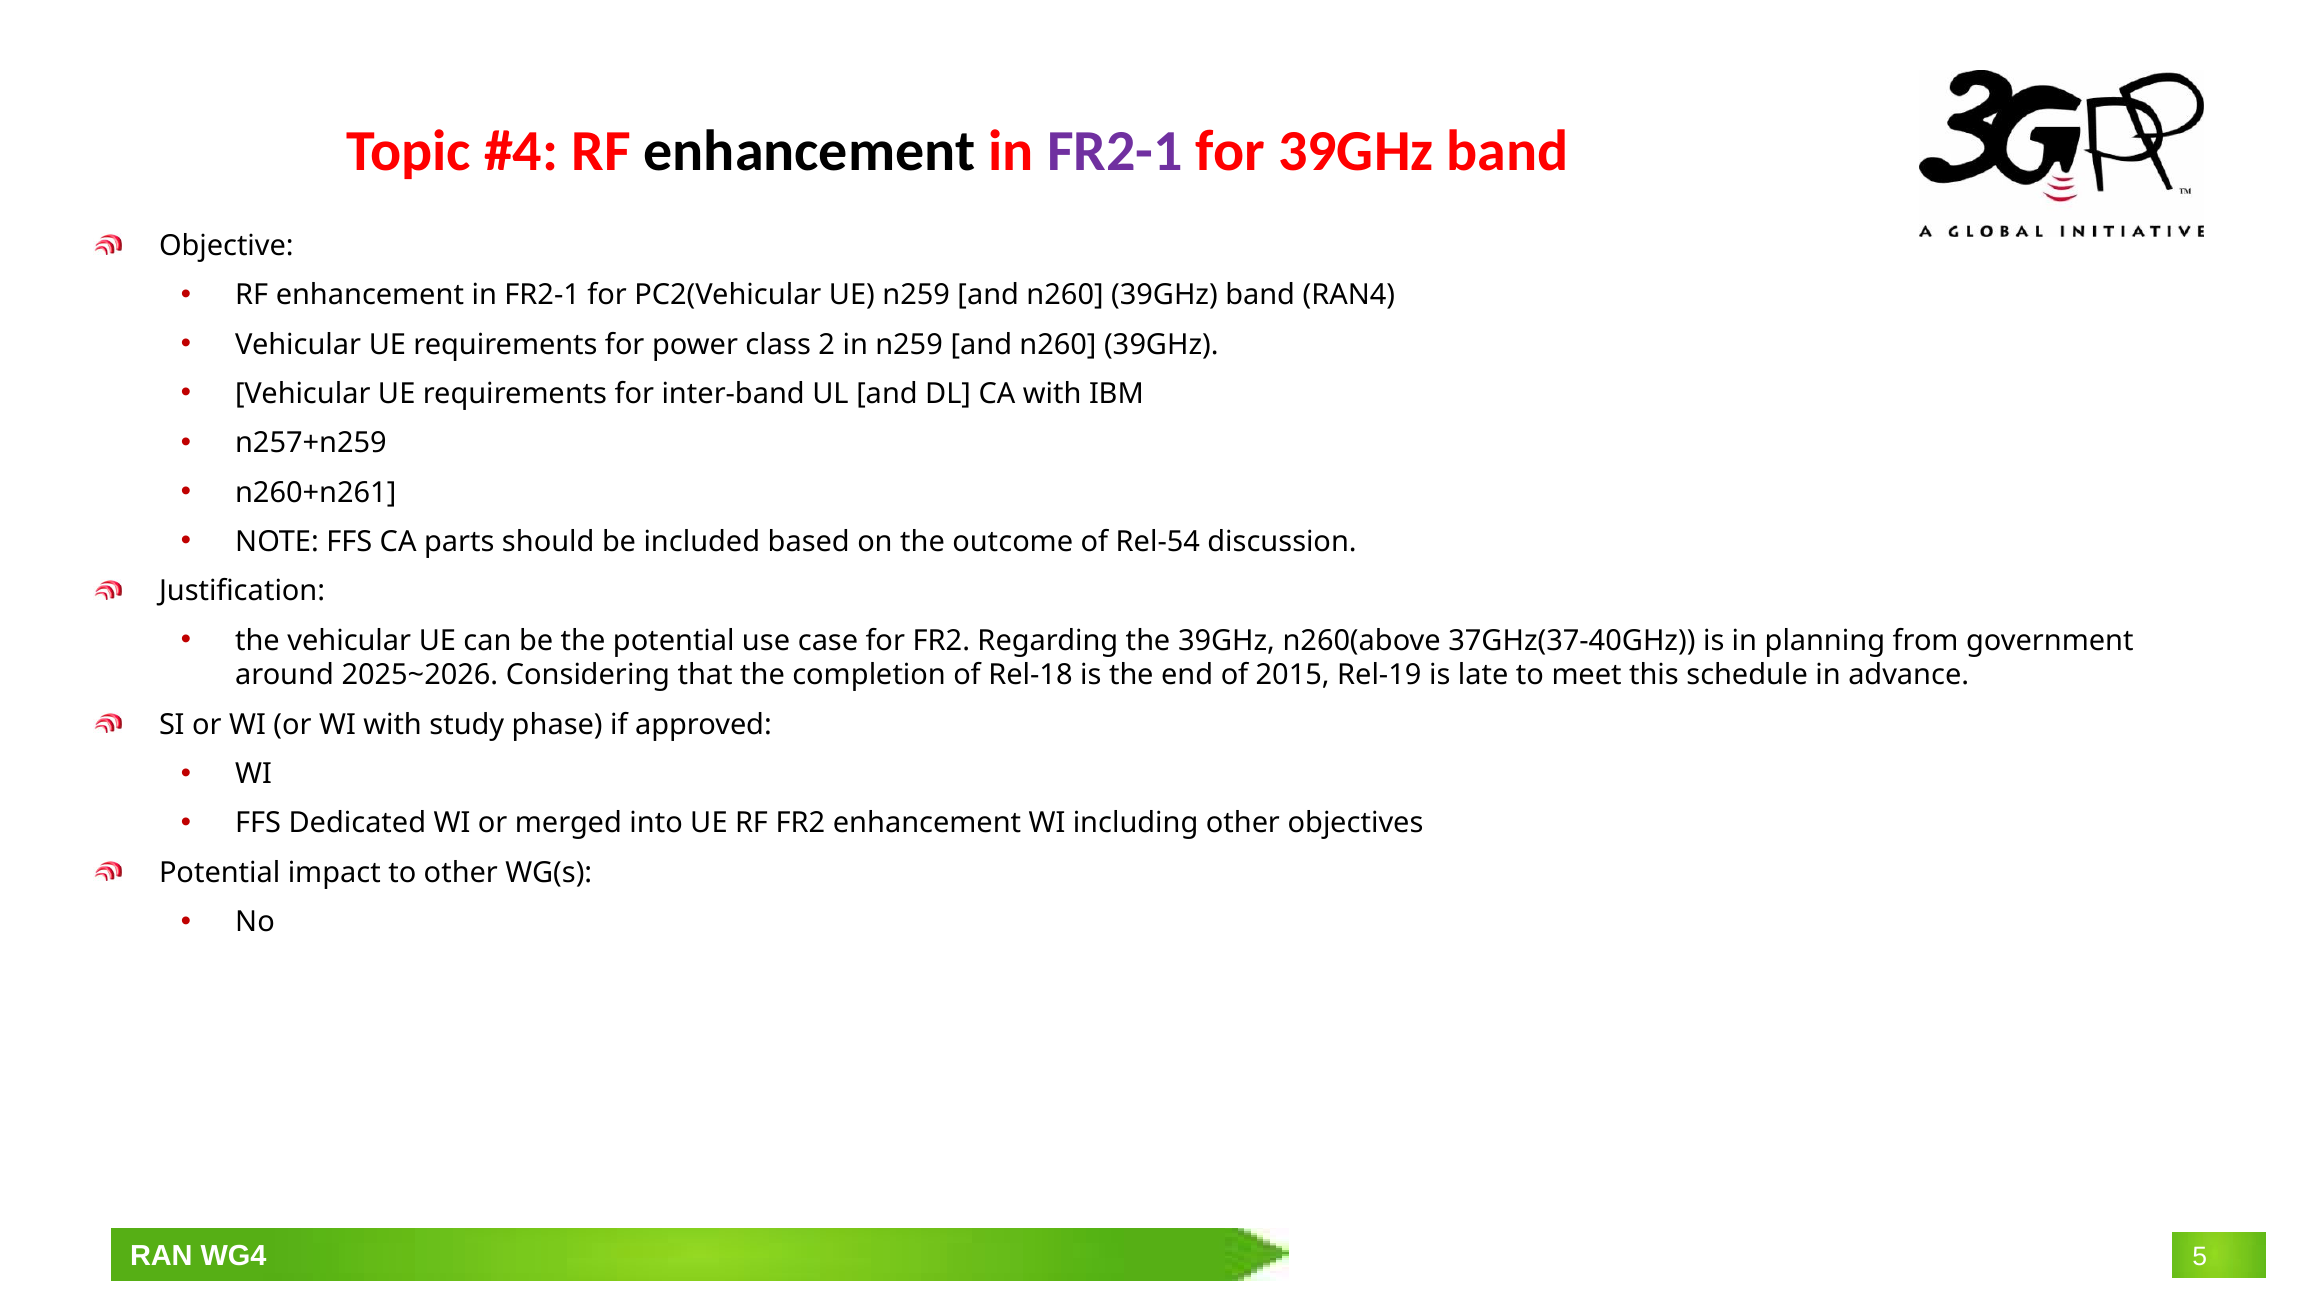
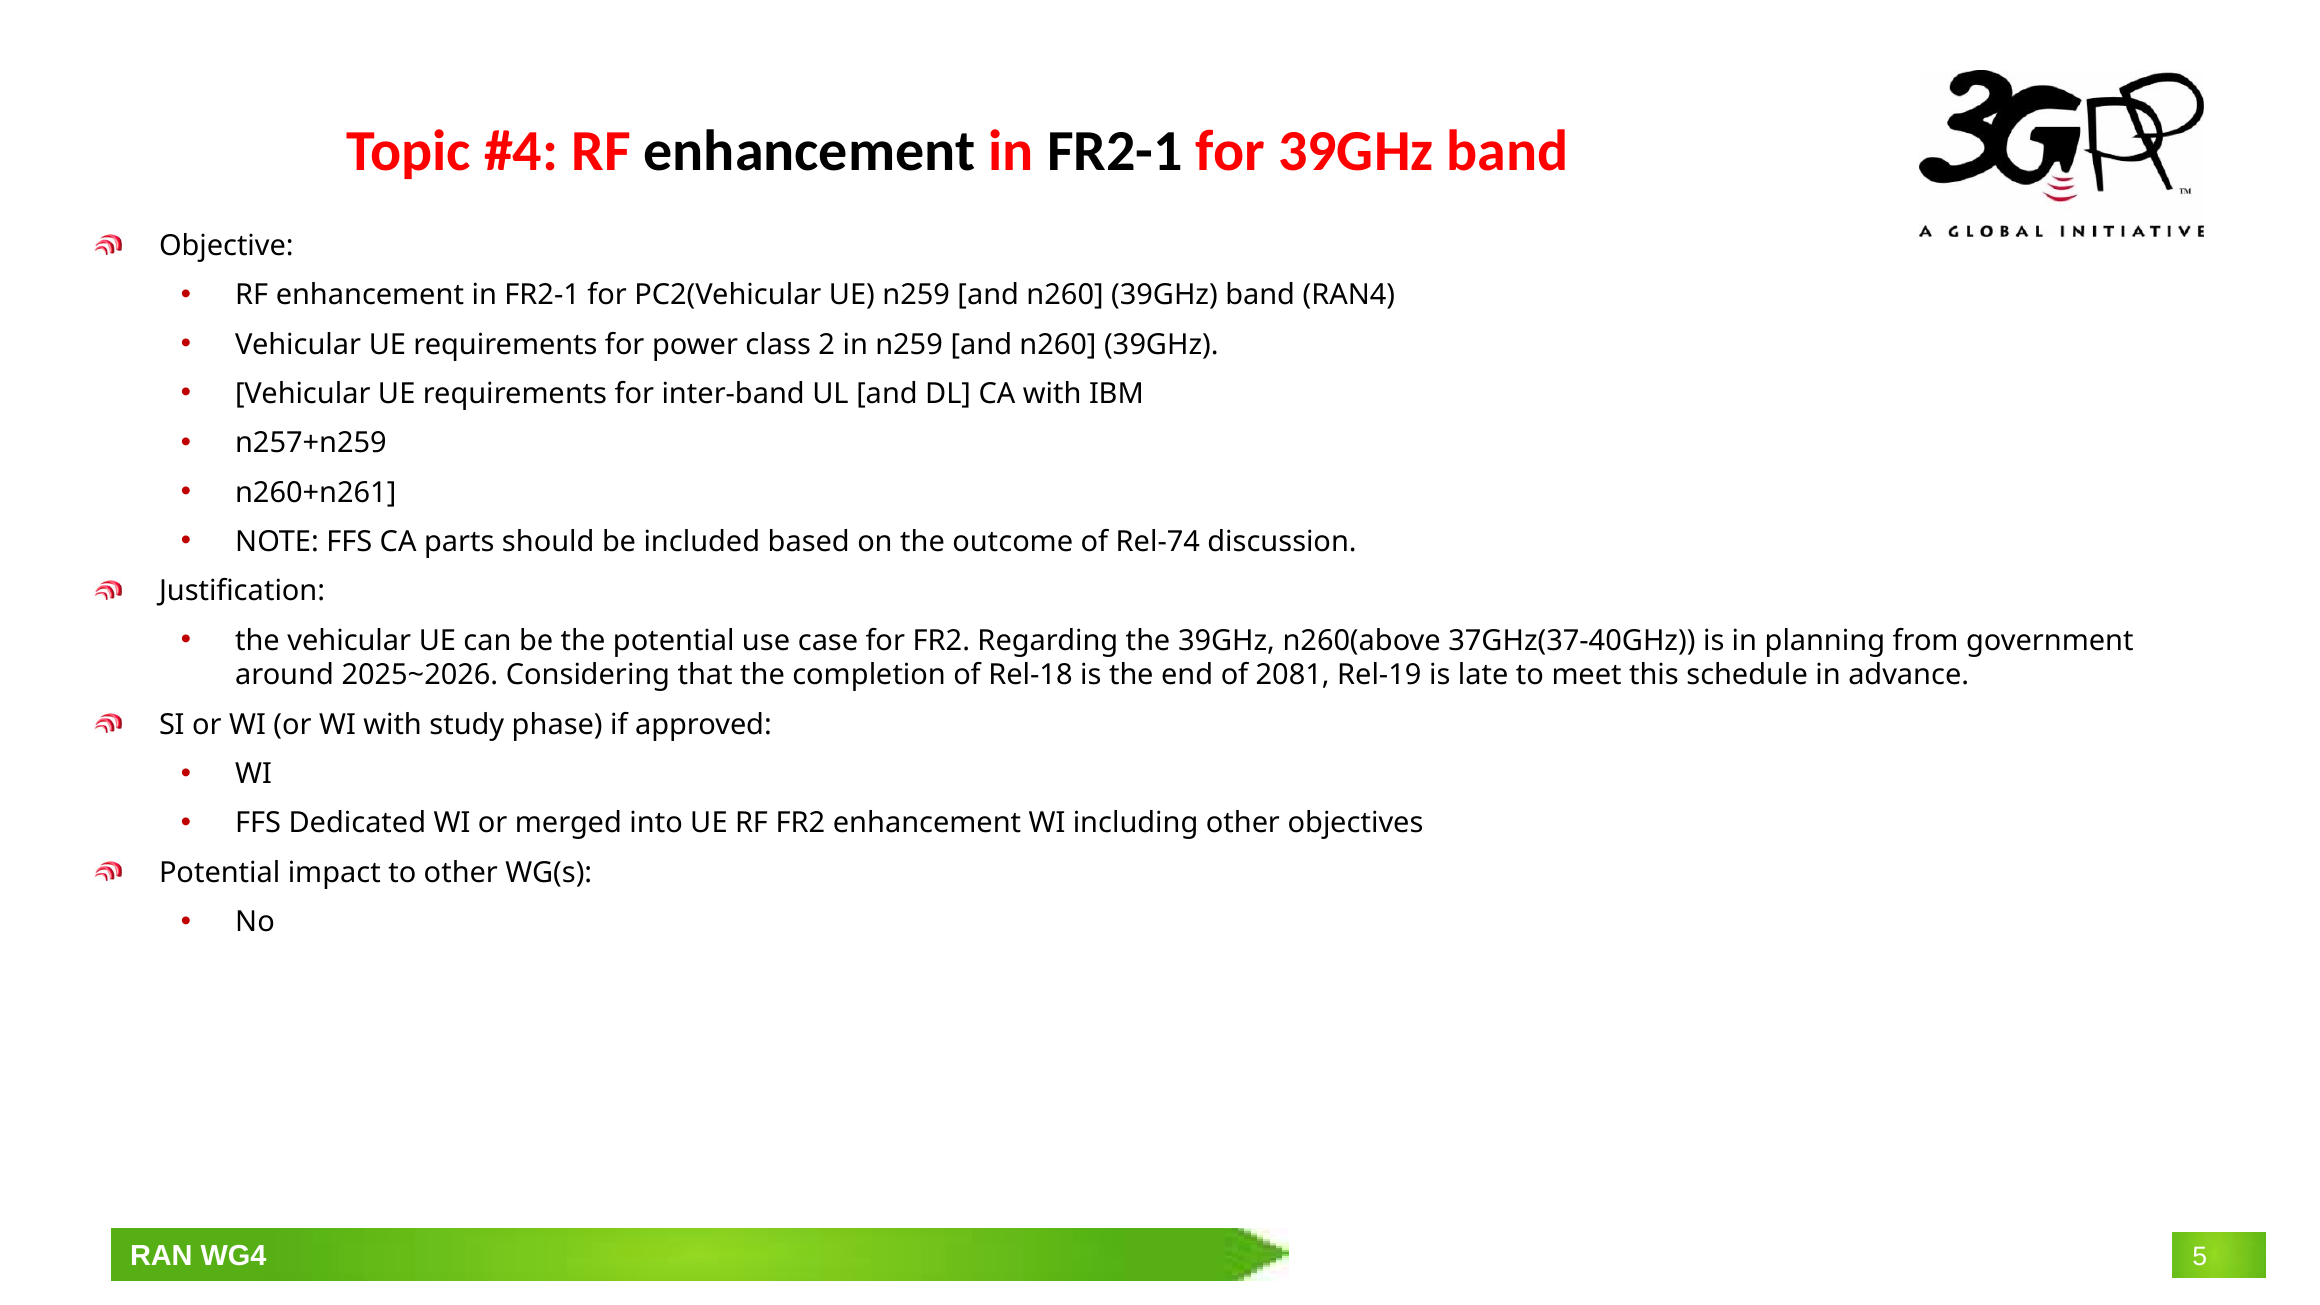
FR2-1 at (1115, 151) colour: purple -> black
Rel-54: Rel-54 -> Rel-74
2015: 2015 -> 2081
